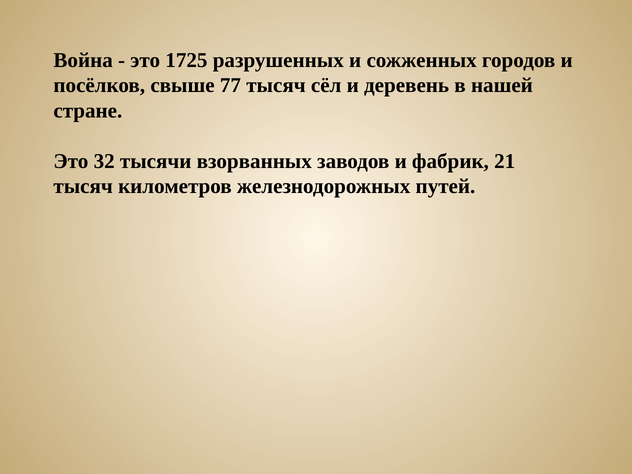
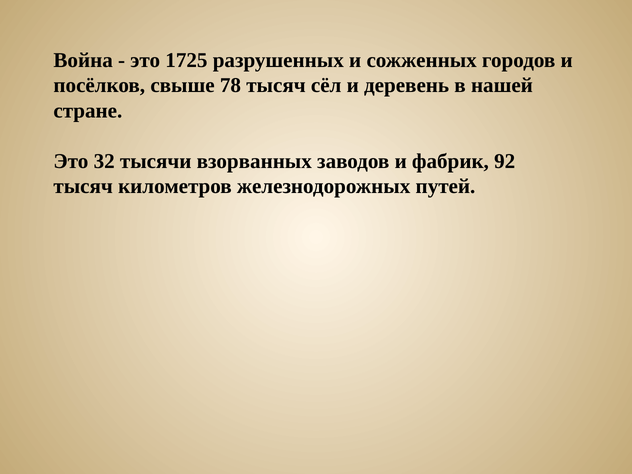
77: 77 -> 78
21: 21 -> 92
